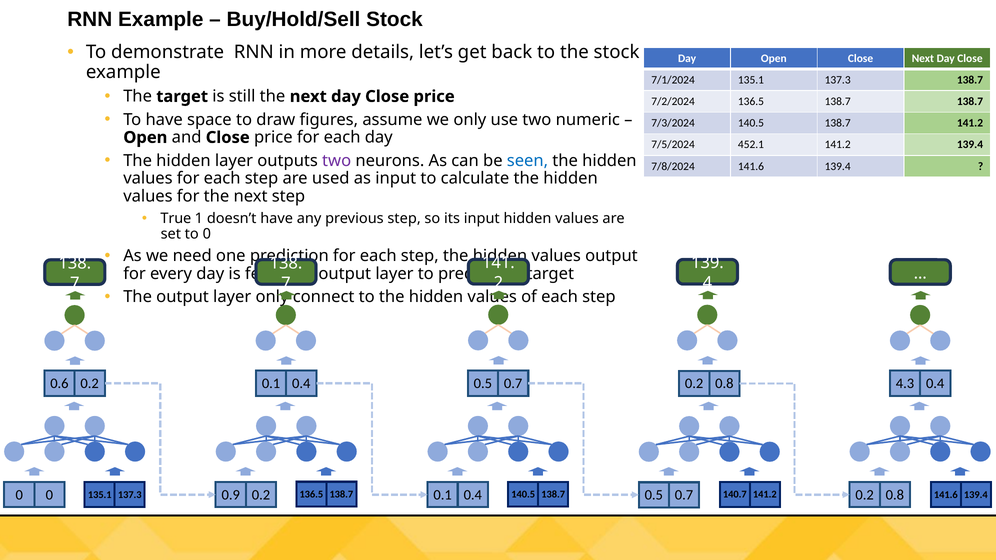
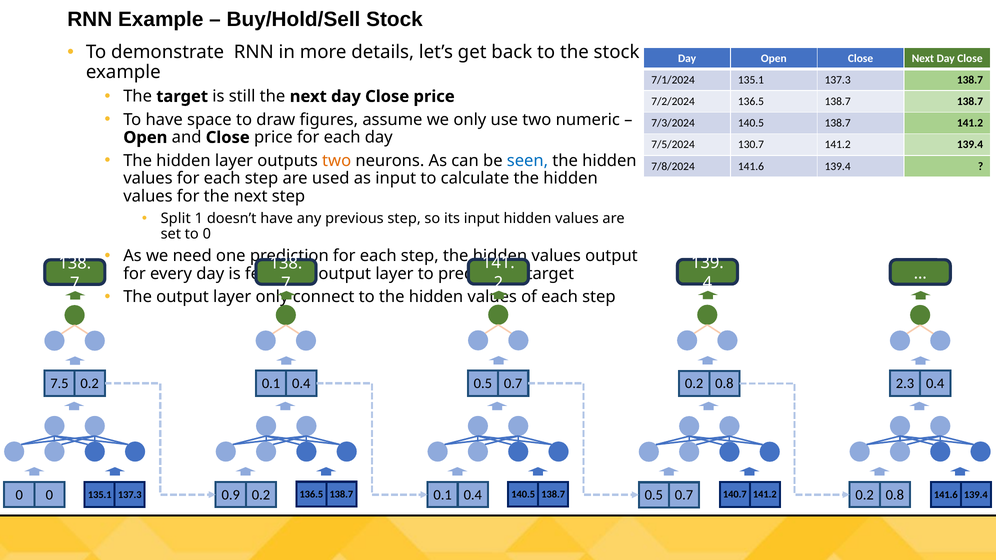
452.1: 452.1 -> 130.7
two at (337, 161) colour: purple -> orange
True: True -> Split
0.6: 0.6 -> 7.5
4.3: 4.3 -> 2.3
